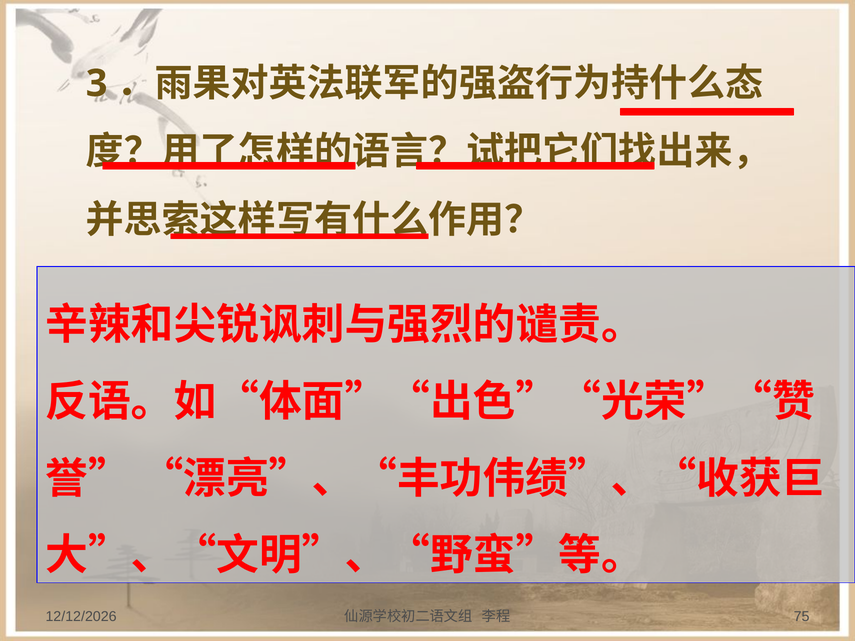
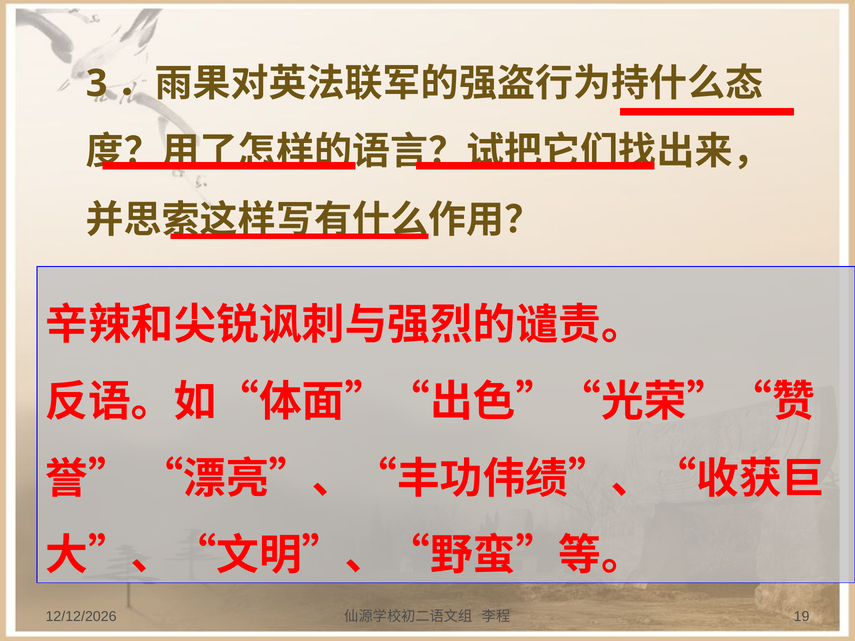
75: 75 -> 19
